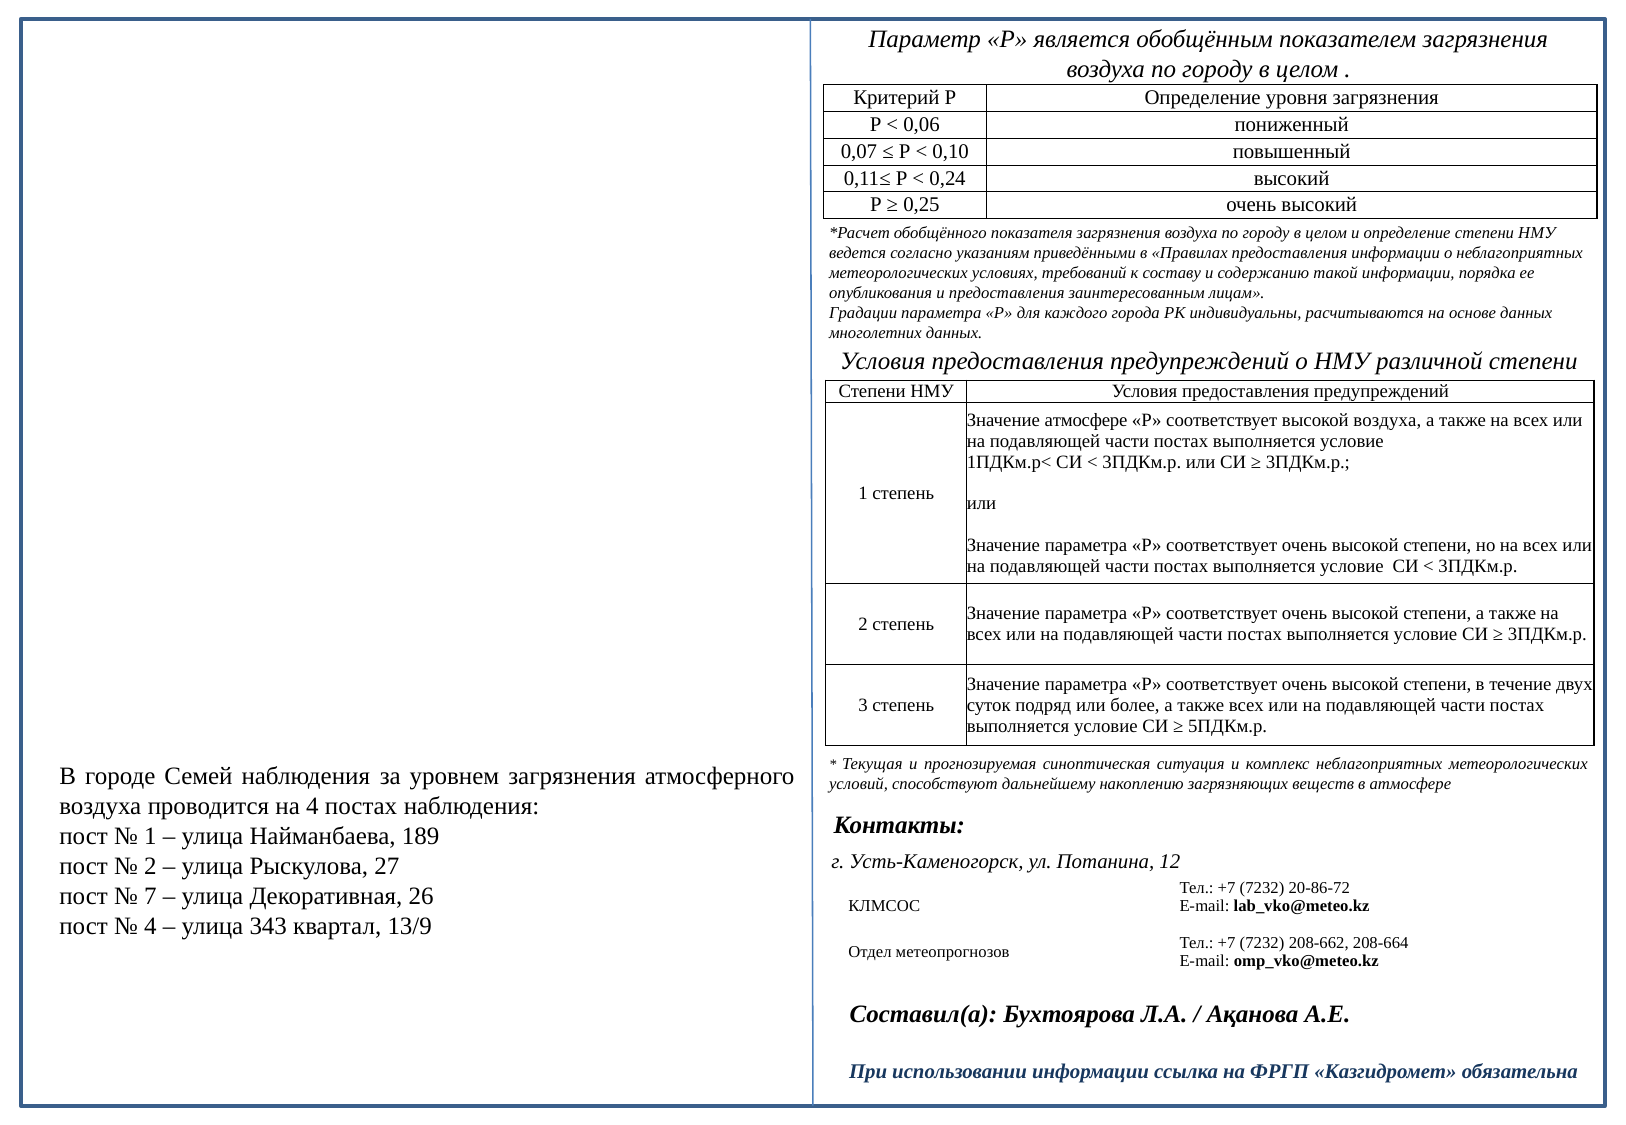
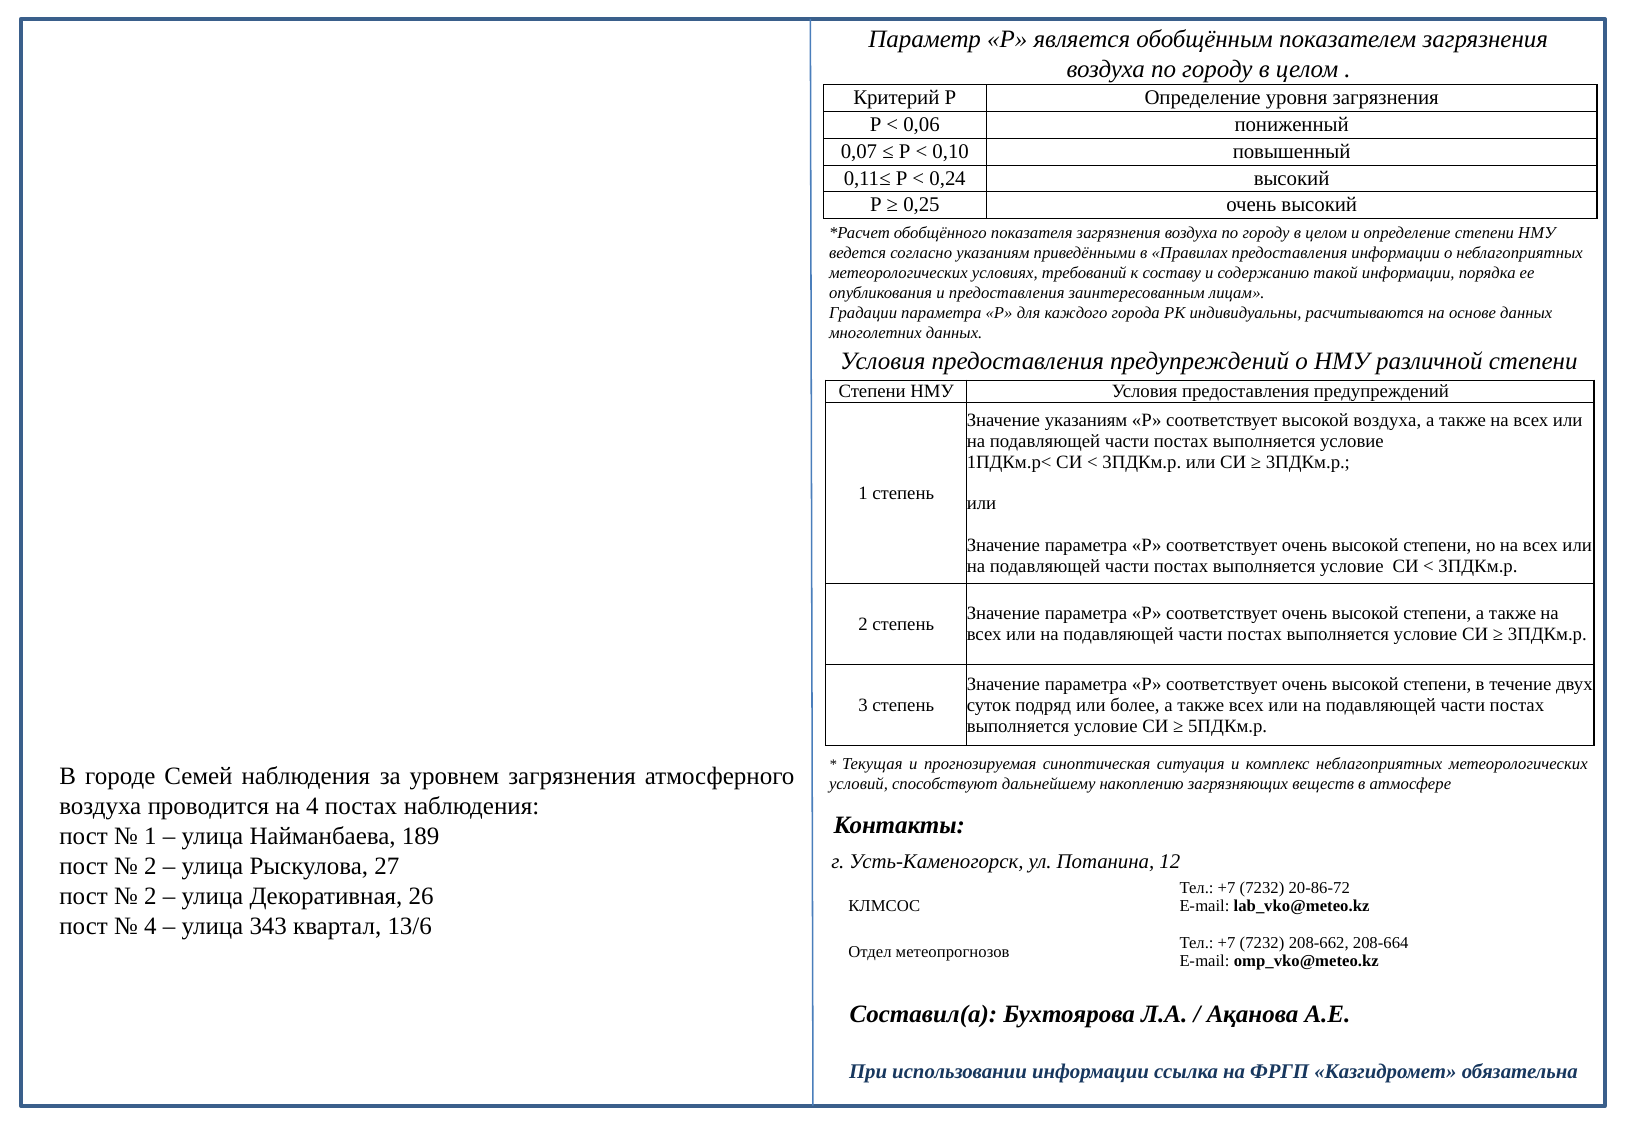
Значение атмосфере: атмосфере -> указаниям
7 at (150, 896): 7 -> 2
13/9: 13/9 -> 13/6
